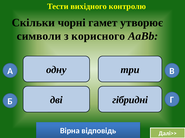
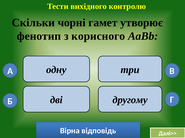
символи: символи -> фенотип
гібридні: гібридні -> другому
